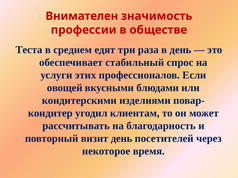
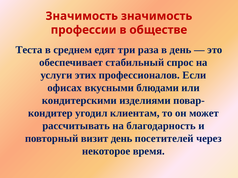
Внимателен at (82, 16): Внимателен -> Значимость
овощей: овощей -> офисах
